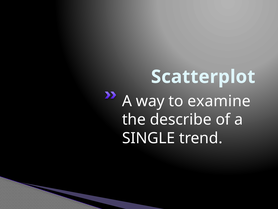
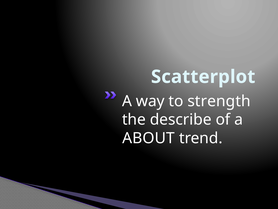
examine: examine -> strength
SINGLE: SINGLE -> ABOUT
